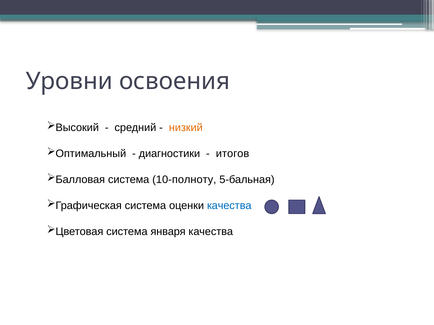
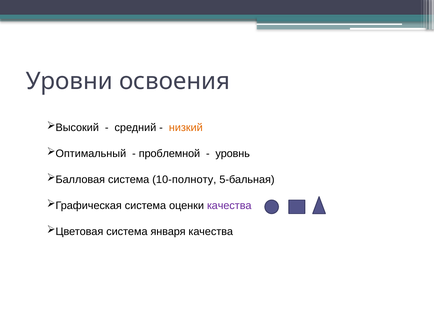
диагностики: диагностики -> проблемной
итогов: итогов -> уровнь
качества at (229, 206) colour: blue -> purple
